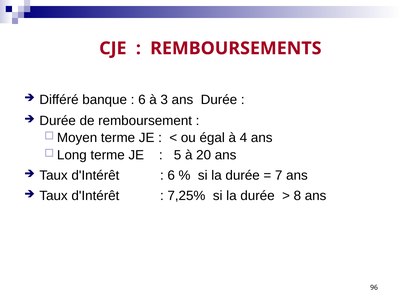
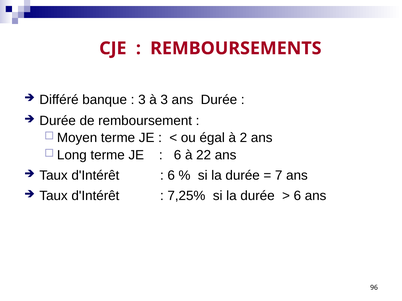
6 at (142, 100): 6 -> 3
4: 4 -> 2
5 at (178, 155): 5 -> 6
20: 20 -> 22
8 at (297, 196): 8 -> 6
